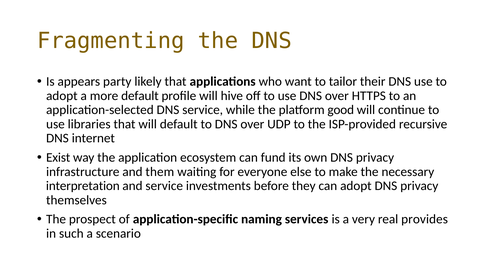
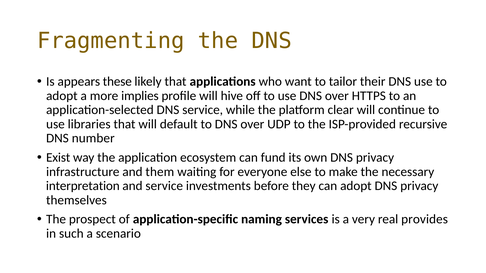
party: party -> these
more default: default -> implies
good: good -> clear
internet: internet -> number
